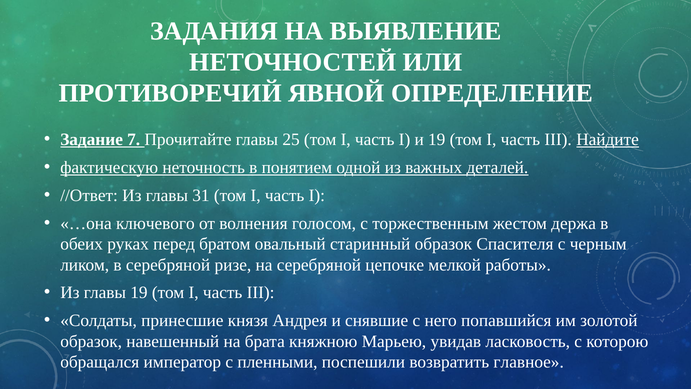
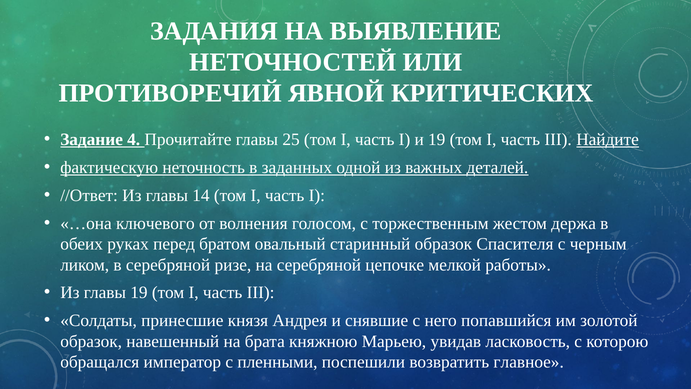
ОПРЕДЕЛЕНИЕ: ОПРЕДЕЛЕНИЕ -> КРИТИЧЕСКИХ
7: 7 -> 4
понятием: понятием -> заданных
31: 31 -> 14
